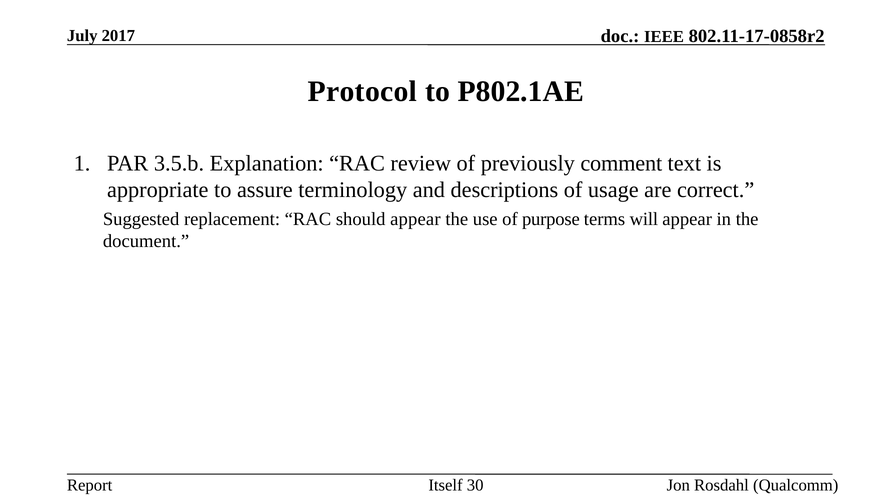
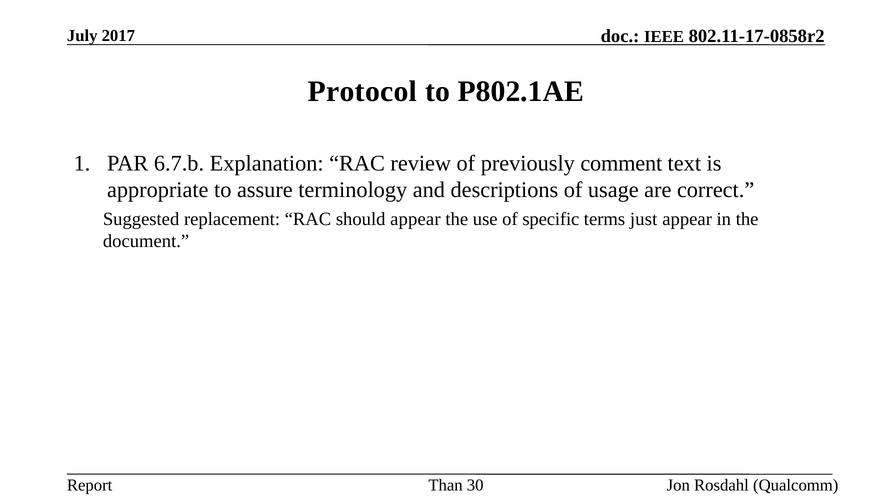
3.5.b: 3.5.b -> 6.7.b
purpose: purpose -> specific
will: will -> just
Itself: Itself -> Than
